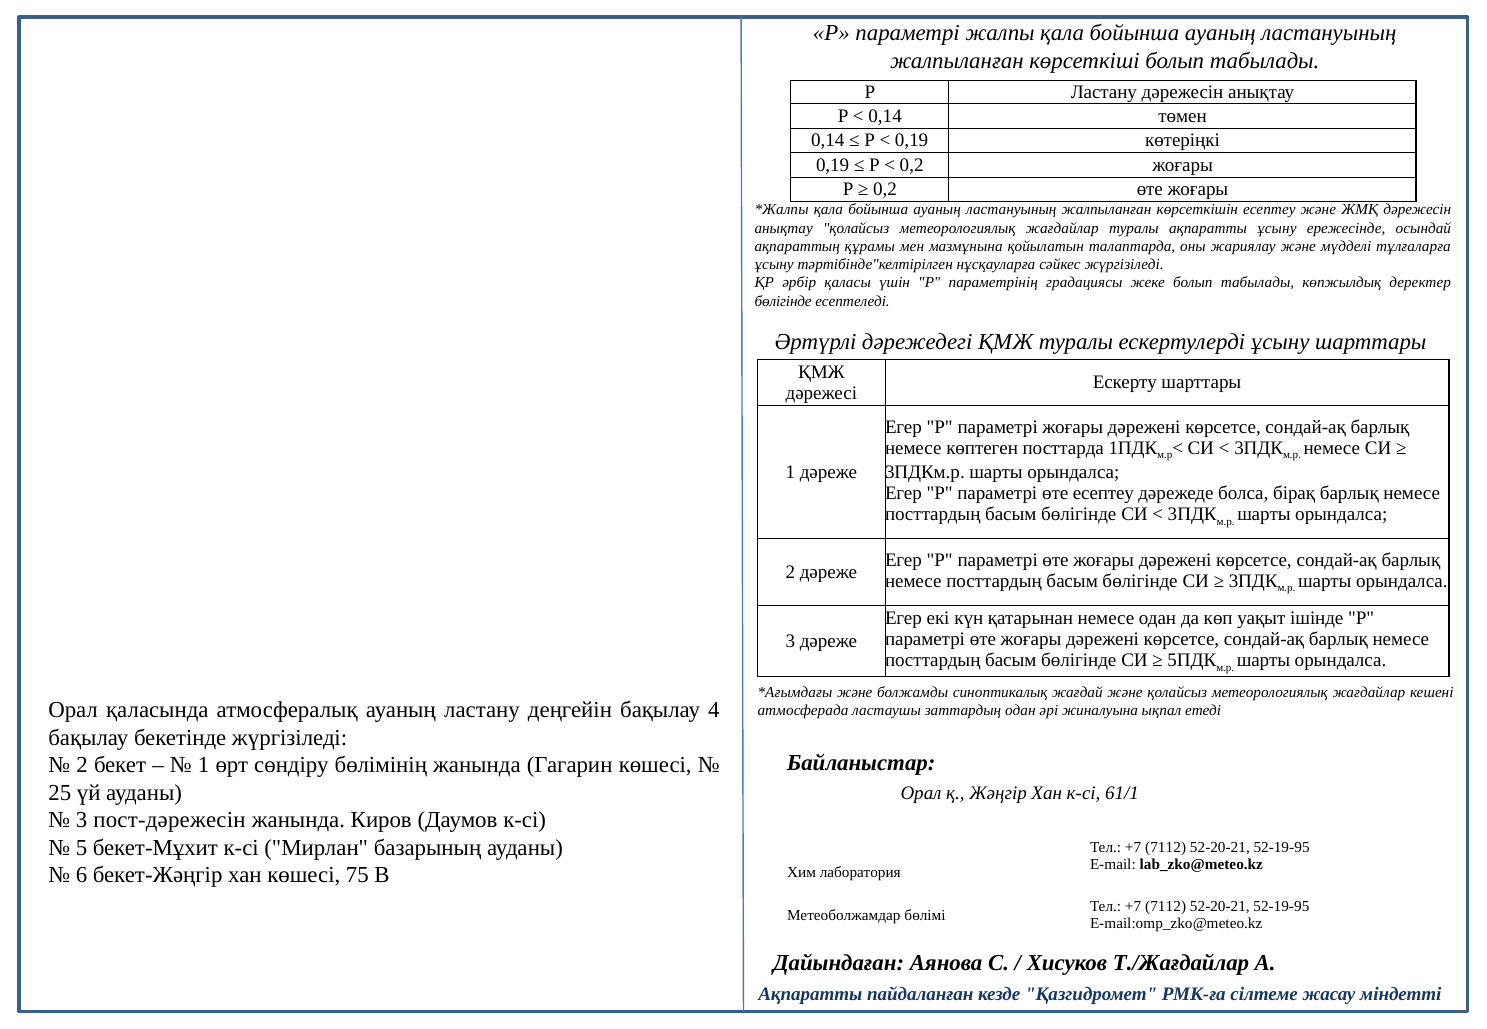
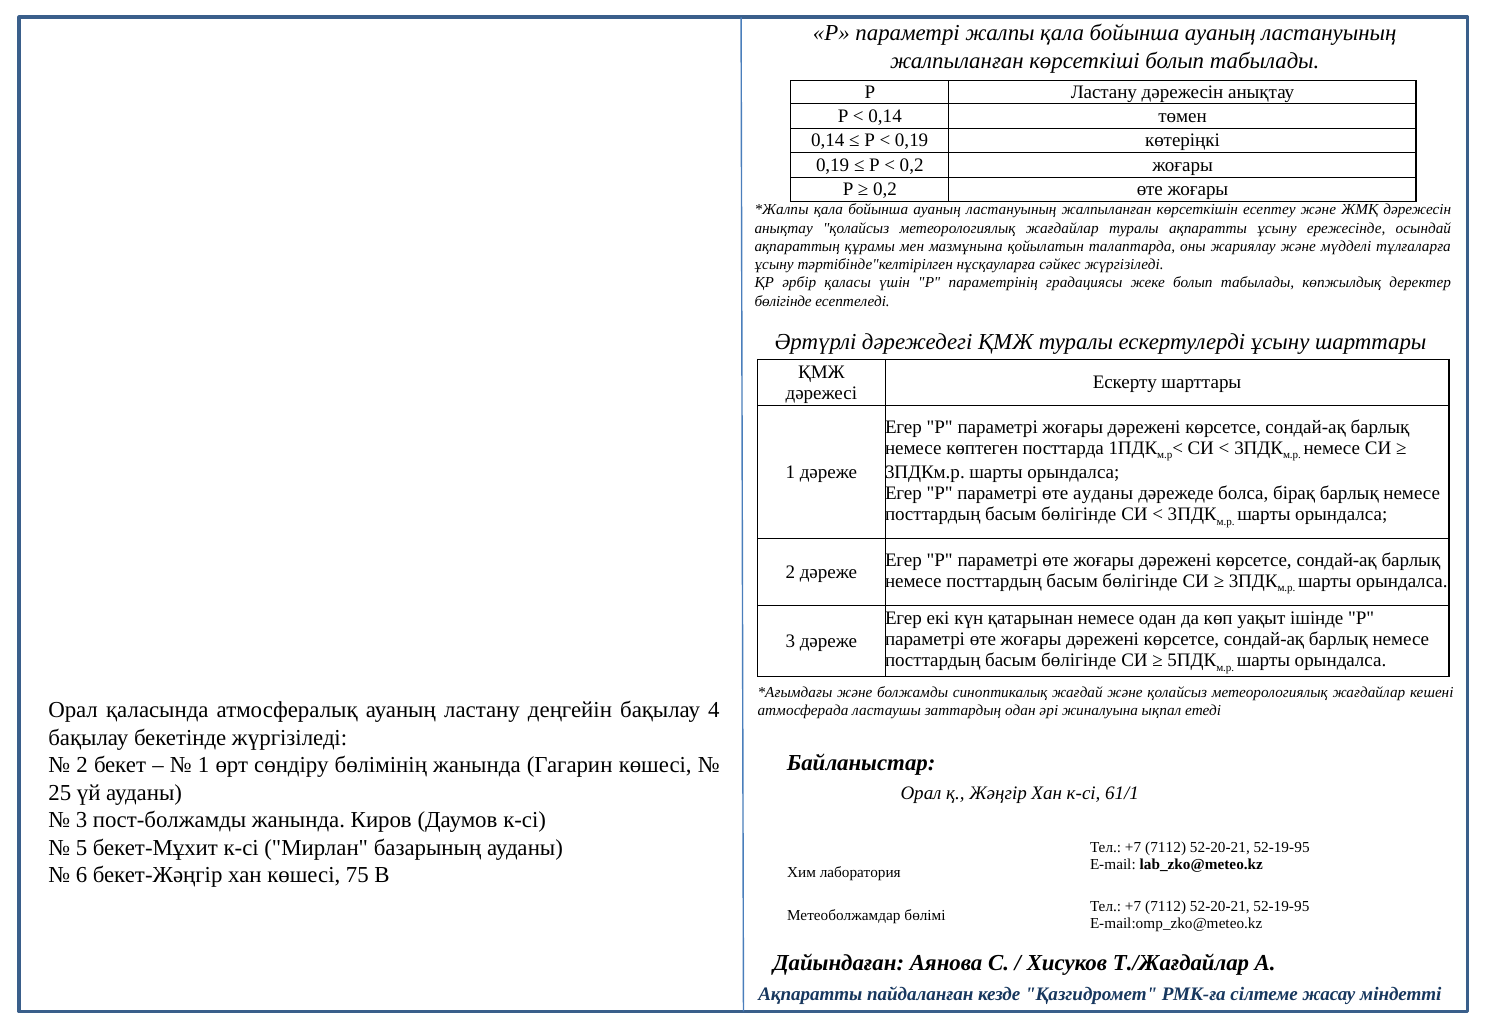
өте есептеу: есептеу -> ауданы
пост-дәрежесін: пост-дәрежесін -> пост-болжамды
